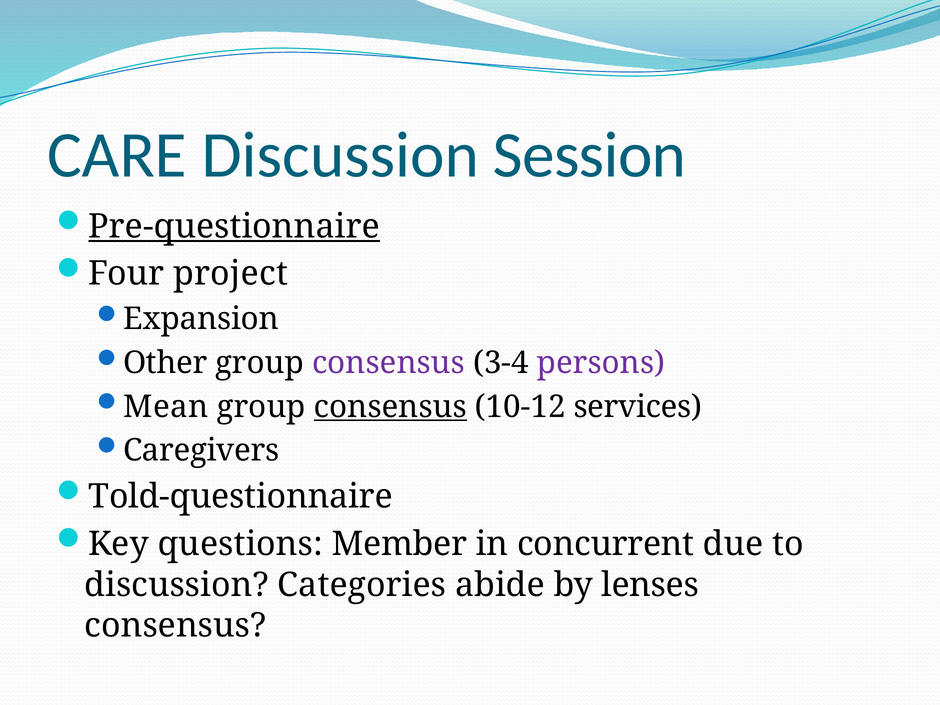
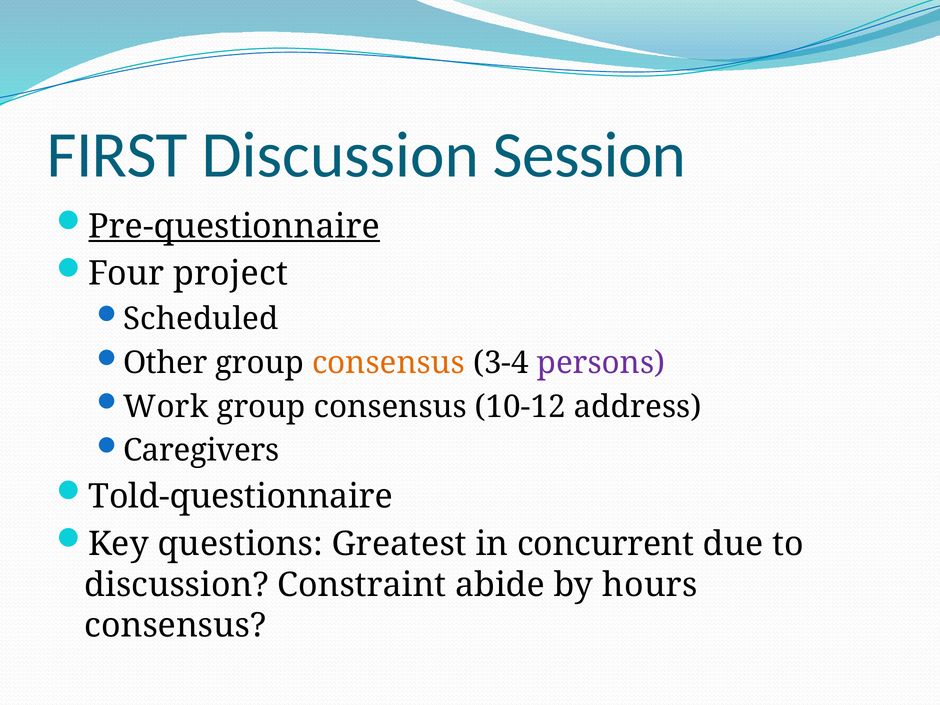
CARE: CARE -> FIRST
Expansion: Expansion -> Scheduled
consensus at (388, 363) colour: purple -> orange
Mean: Mean -> Work
consensus at (390, 407) underline: present -> none
services: services -> address
Member: Member -> Greatest
Categories: Categories -> Constraint
lenses: lenses -> hours
